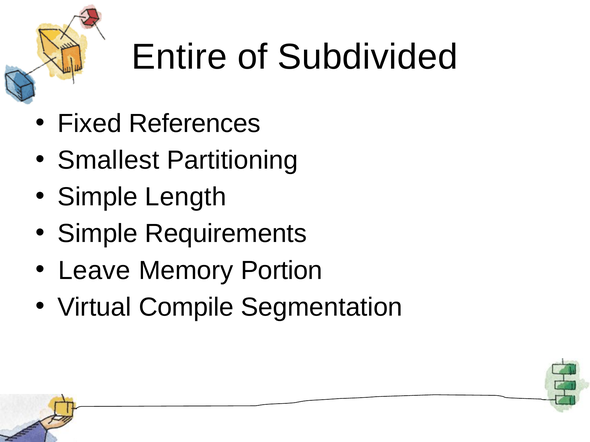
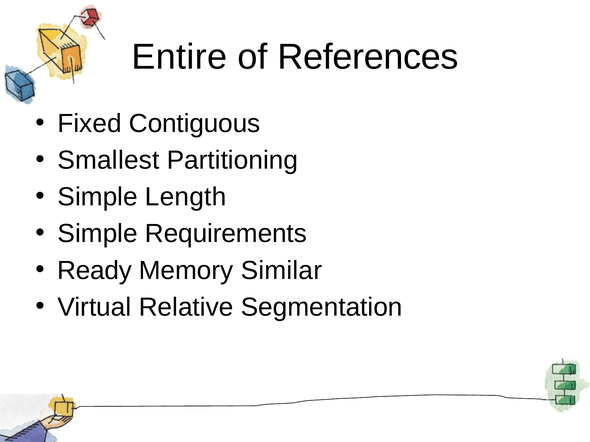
Subdivided: Subdivided -> References
References: References -> Contiguous
Leave: Leave -> Ready
Portion: Portion -> Similar
Compile: Compile -> Relative
